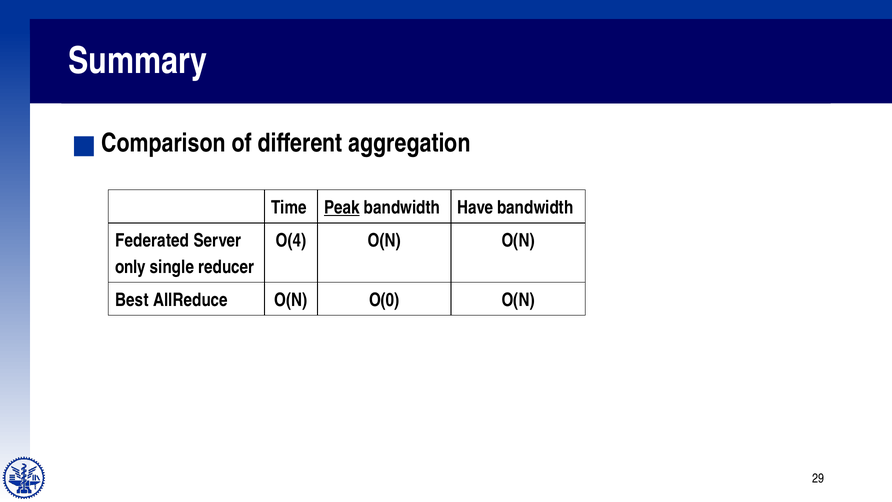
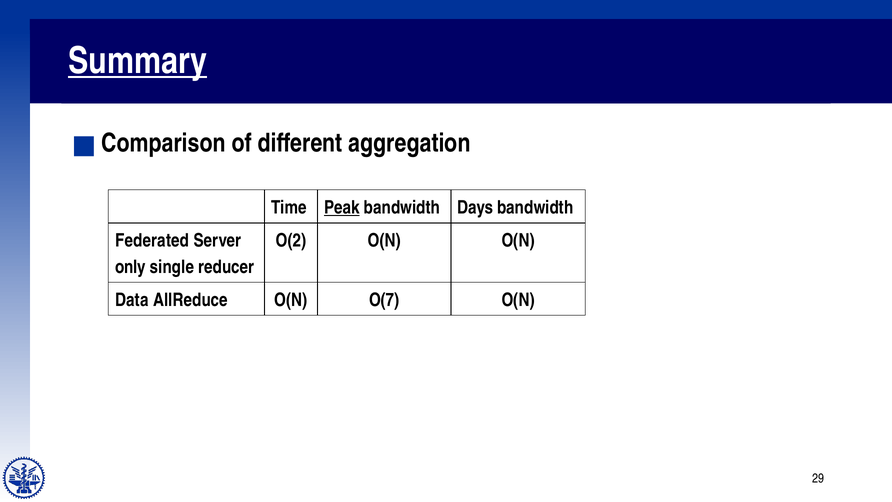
Summary underline: none -> present
Have: Have -> Days
O(4: O(4 -> O(2
Best: Best -> Data
O(0: O(0 -> O(7
